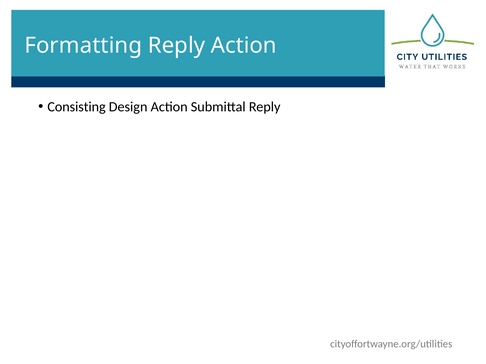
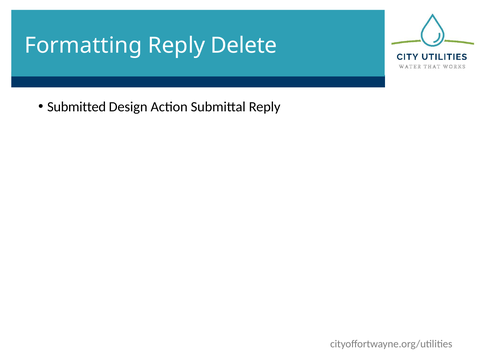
Reply Action: Action -> Delete
Consisting: Consisting -> Submitted
